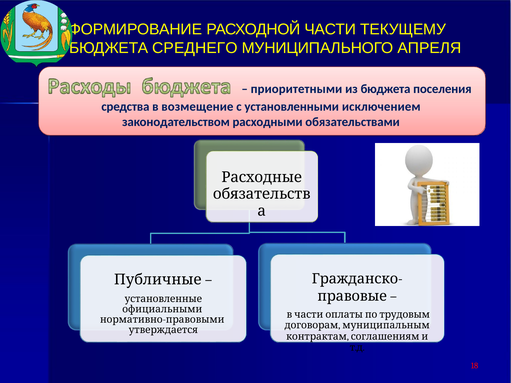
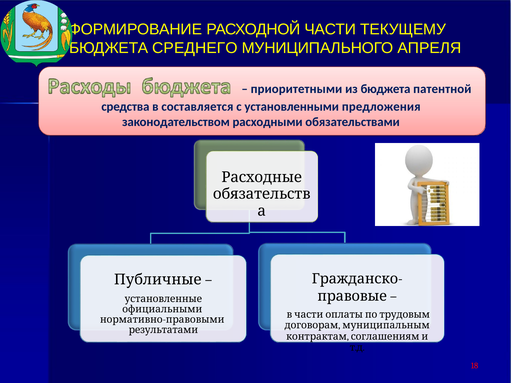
поселения: поселения -> патентной
возмещение: возмещение -> составляется
исключением: исключением -> предложения
утверждается: утверждается -> результатами
